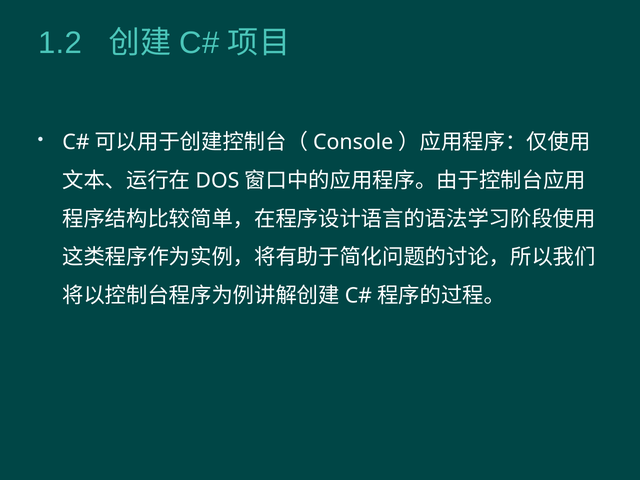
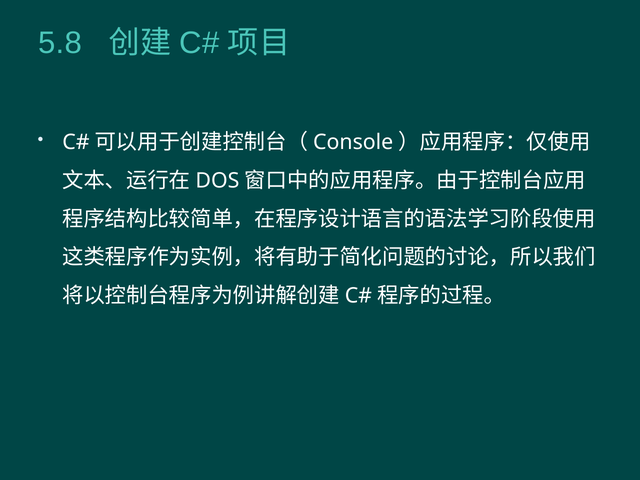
1.2: 1.2 -> 5.8
